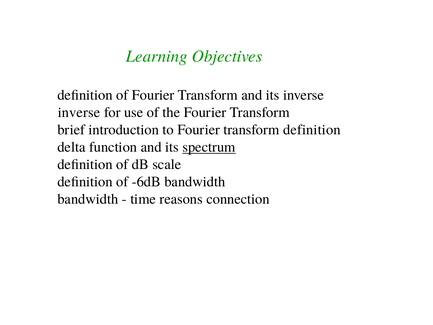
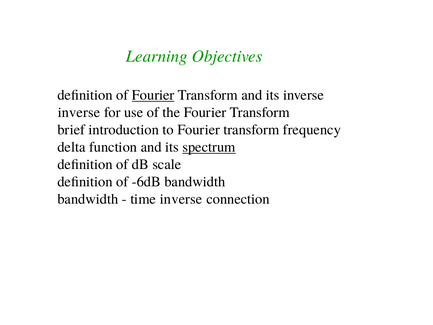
Fourier at (153, 95) underline: none -> present
transform definition: definition -> frequency
time reasons: reasons -> inverse
